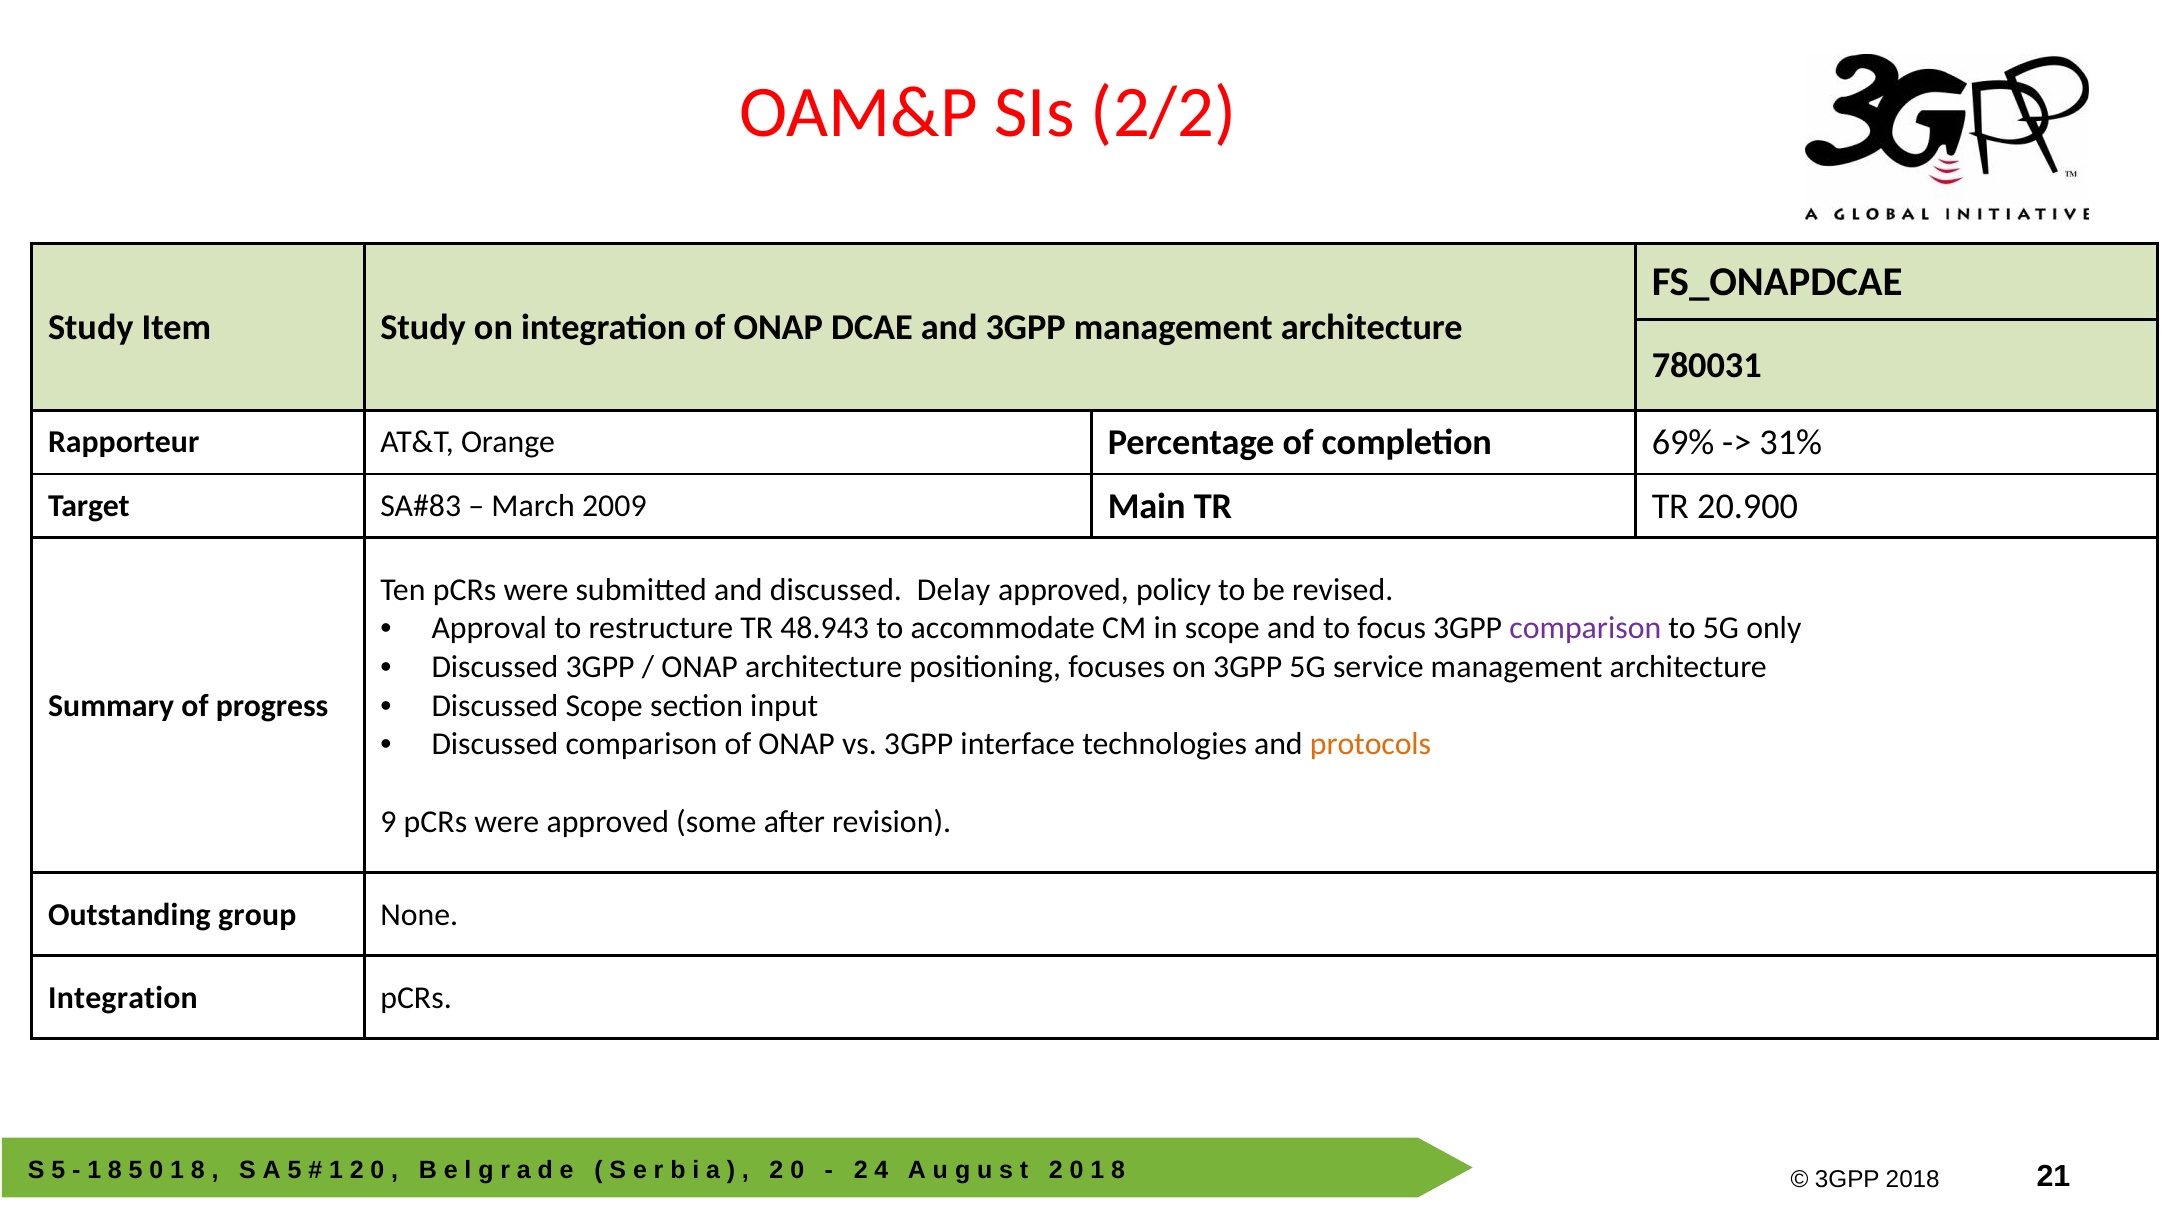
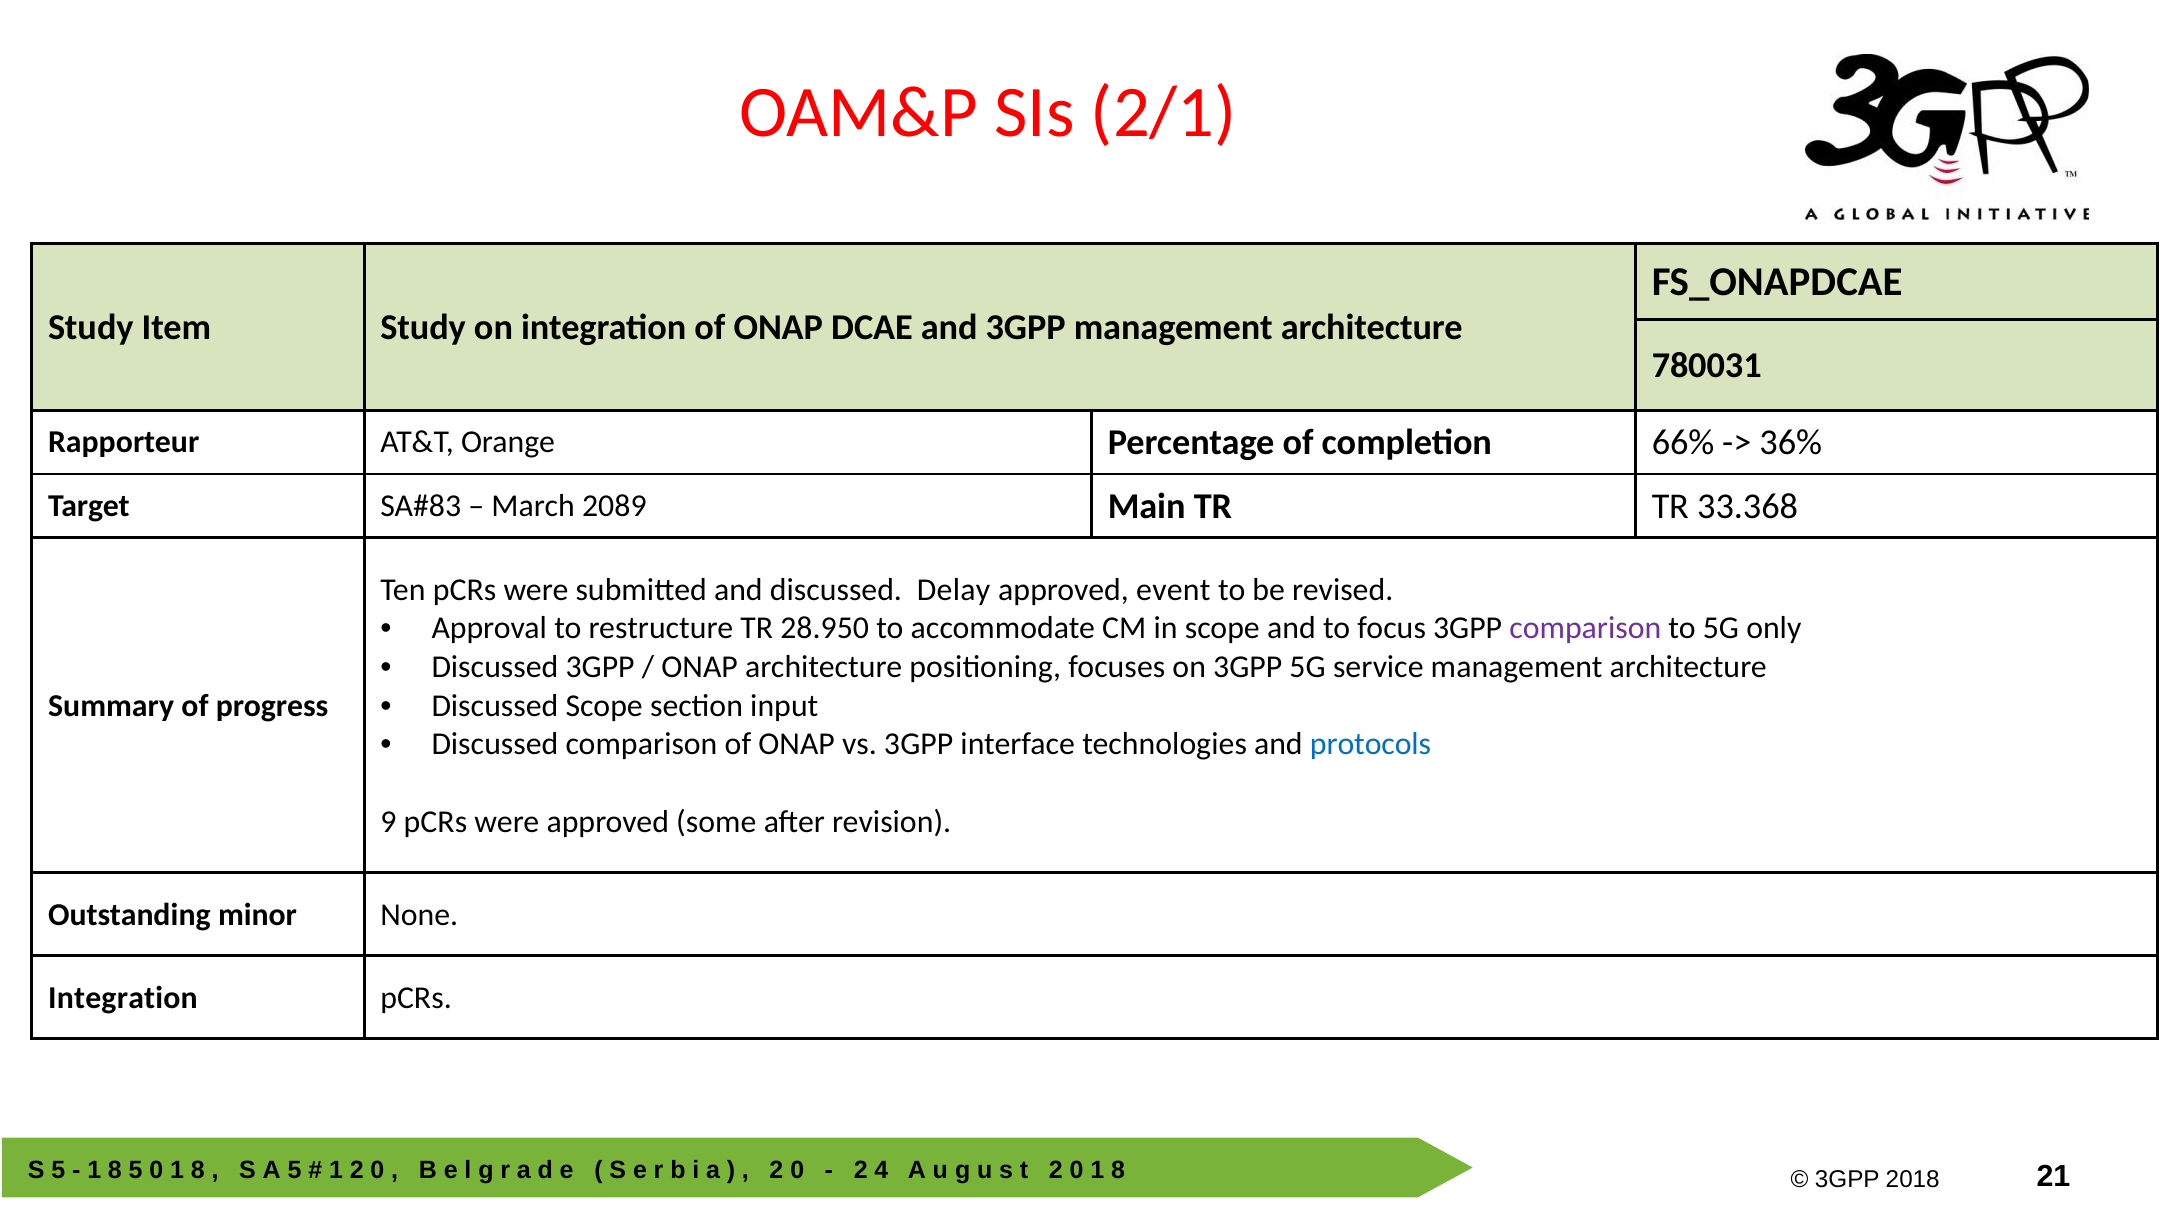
2/2: 2/2 -> 2/1
69%: 69% -> 66%
31%: 31% -> 36%
2009: 2009 -> 2089
20.900: 20.900 -> 33.368
policy: policy -> event
48.943: 48.943 -> 28.950
protocols colour: orange -> blue
group: group -> minor
